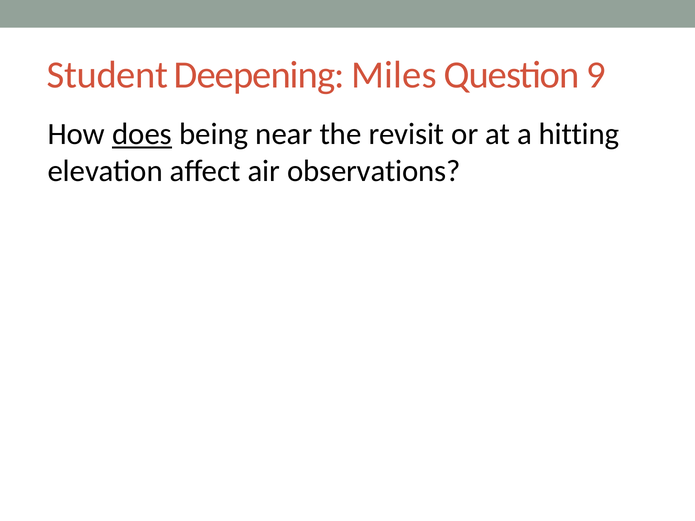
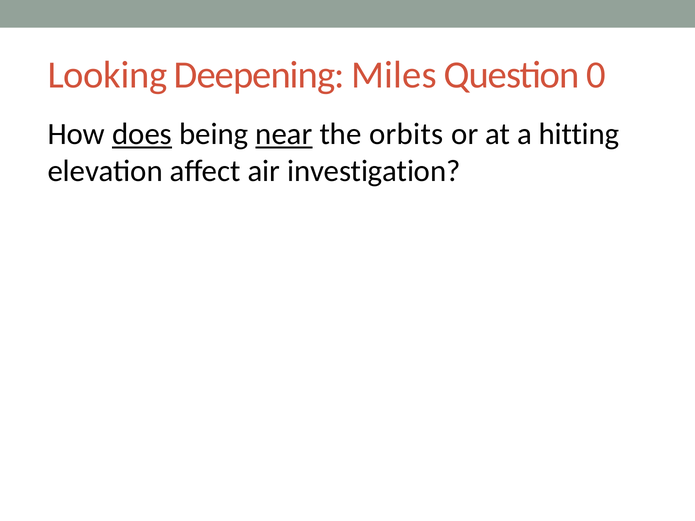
Student: Student -> Looking
9: 9 -> 0
near underline: none -> present
revisit: revisit -> orbits
observations: observations -> investigation
